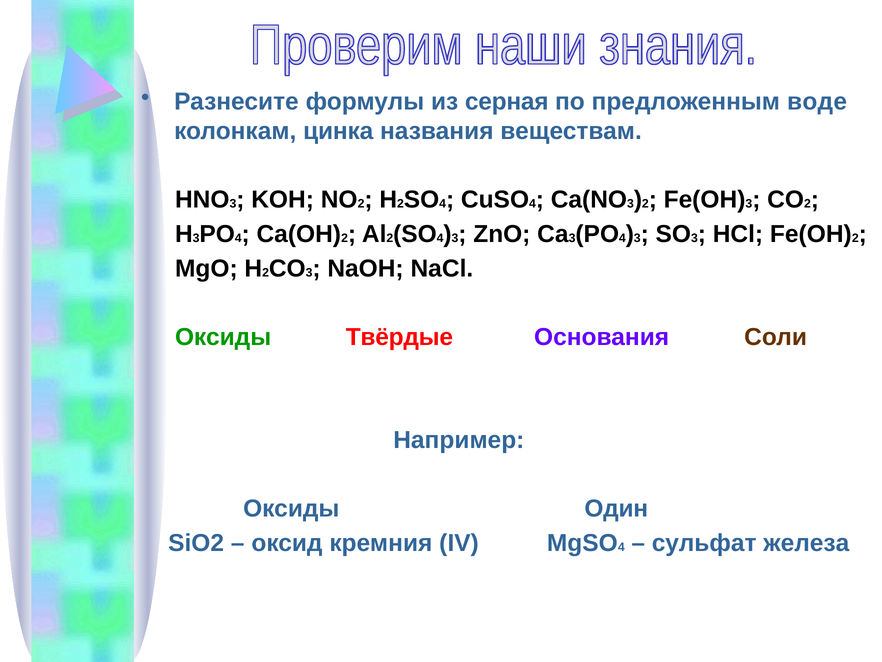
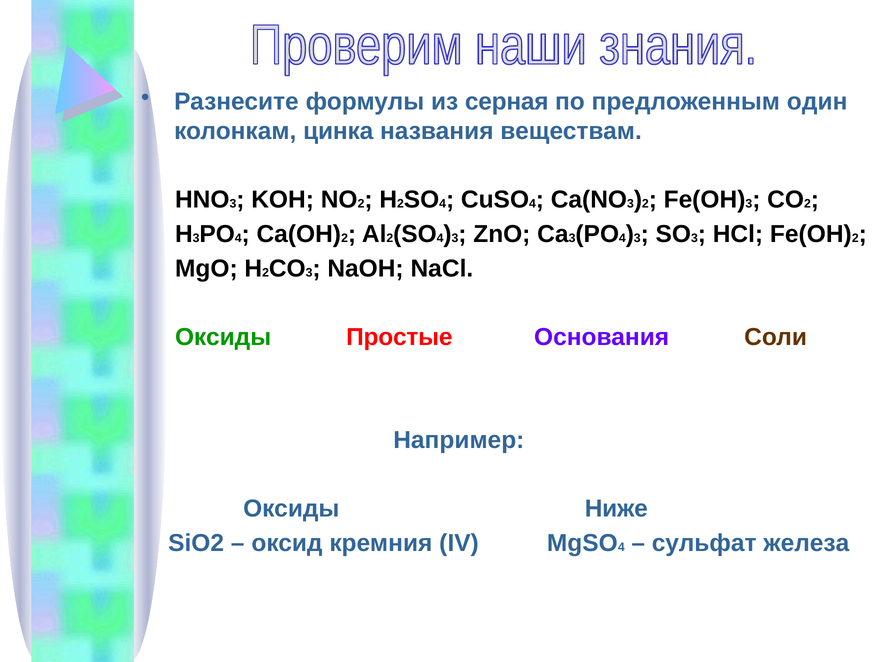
воде: воде -> один
Твёрдые: Твёрдые -> Простые
Один: Один -> Ниже
